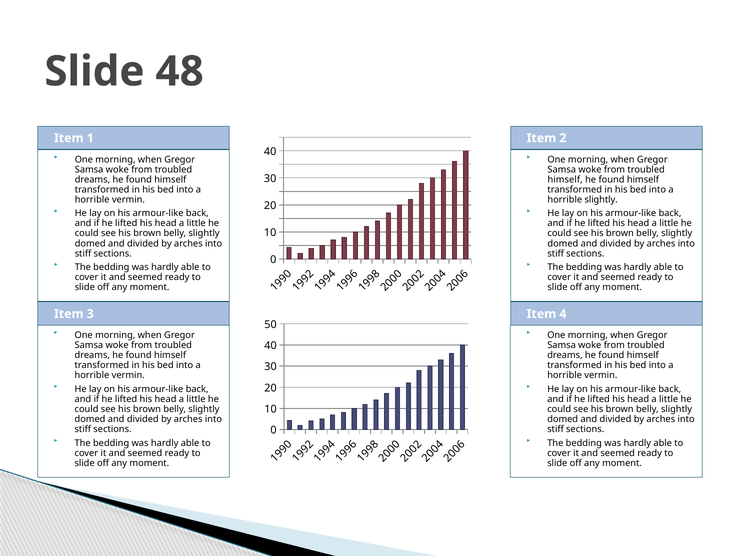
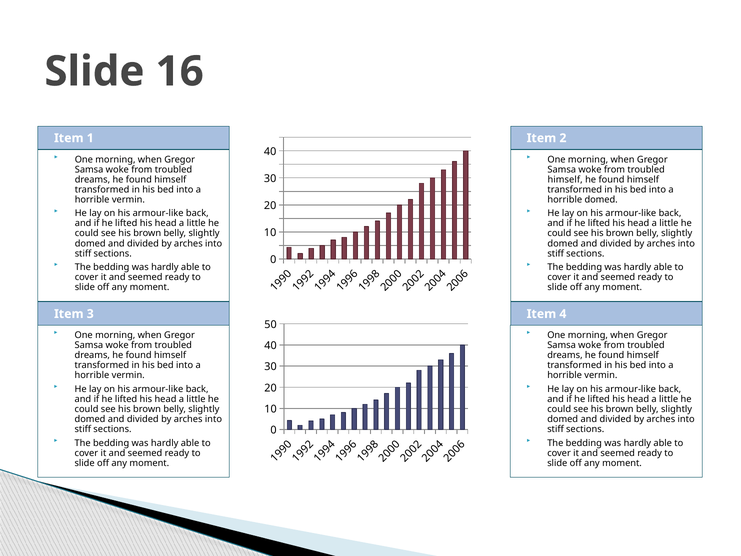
48: 48 -> 16
horrible slightly: slightly -> domed
